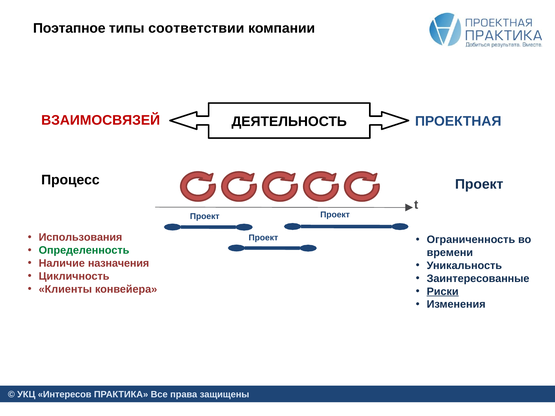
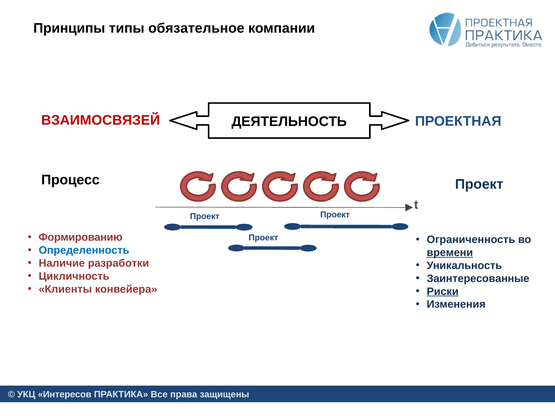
Поэтапное: Поэтапное -> Принципы
соответствии: соответствии -> обязательное
Использования: Использования -> Формированию
Определенность colour: green -> blue
времени underline: none -> present
назначения: назначения -> разработки
